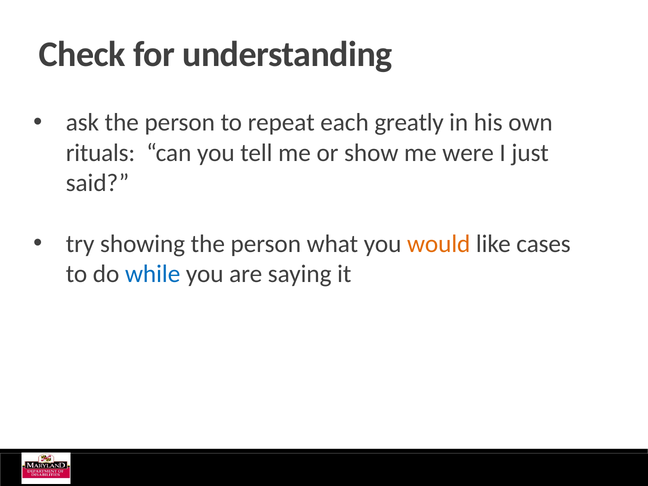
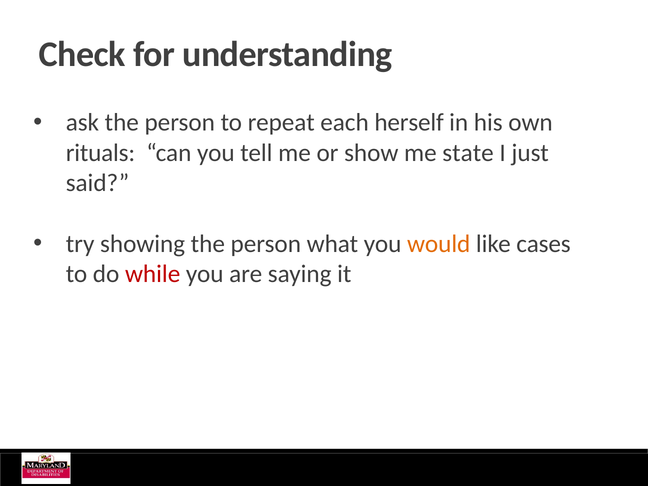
greatly: greatly -> herself
were: were -> state
while colour: blue -> red
